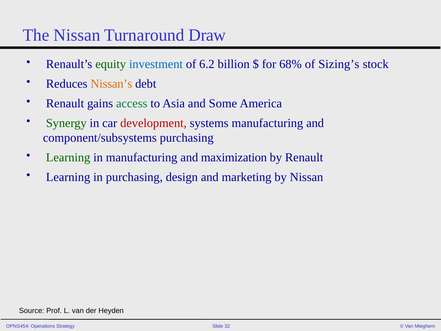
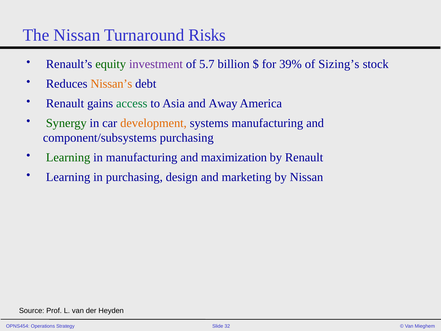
Draw: Draw -> Risks
investment colour: blue -> purple
6.2: 6.2 -> 5.7
68%: 68% -> 39%
Some: Some -> Away
development colour: red -> orange
